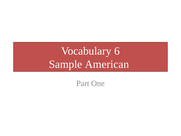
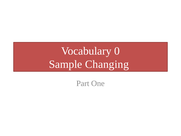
6: 6 -> 0
American: American -> Changing
